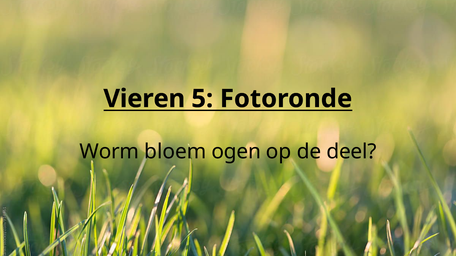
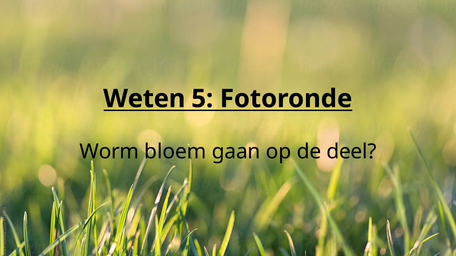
Vieren: Vieren -> Weten
ogen: ogen -> gaan
